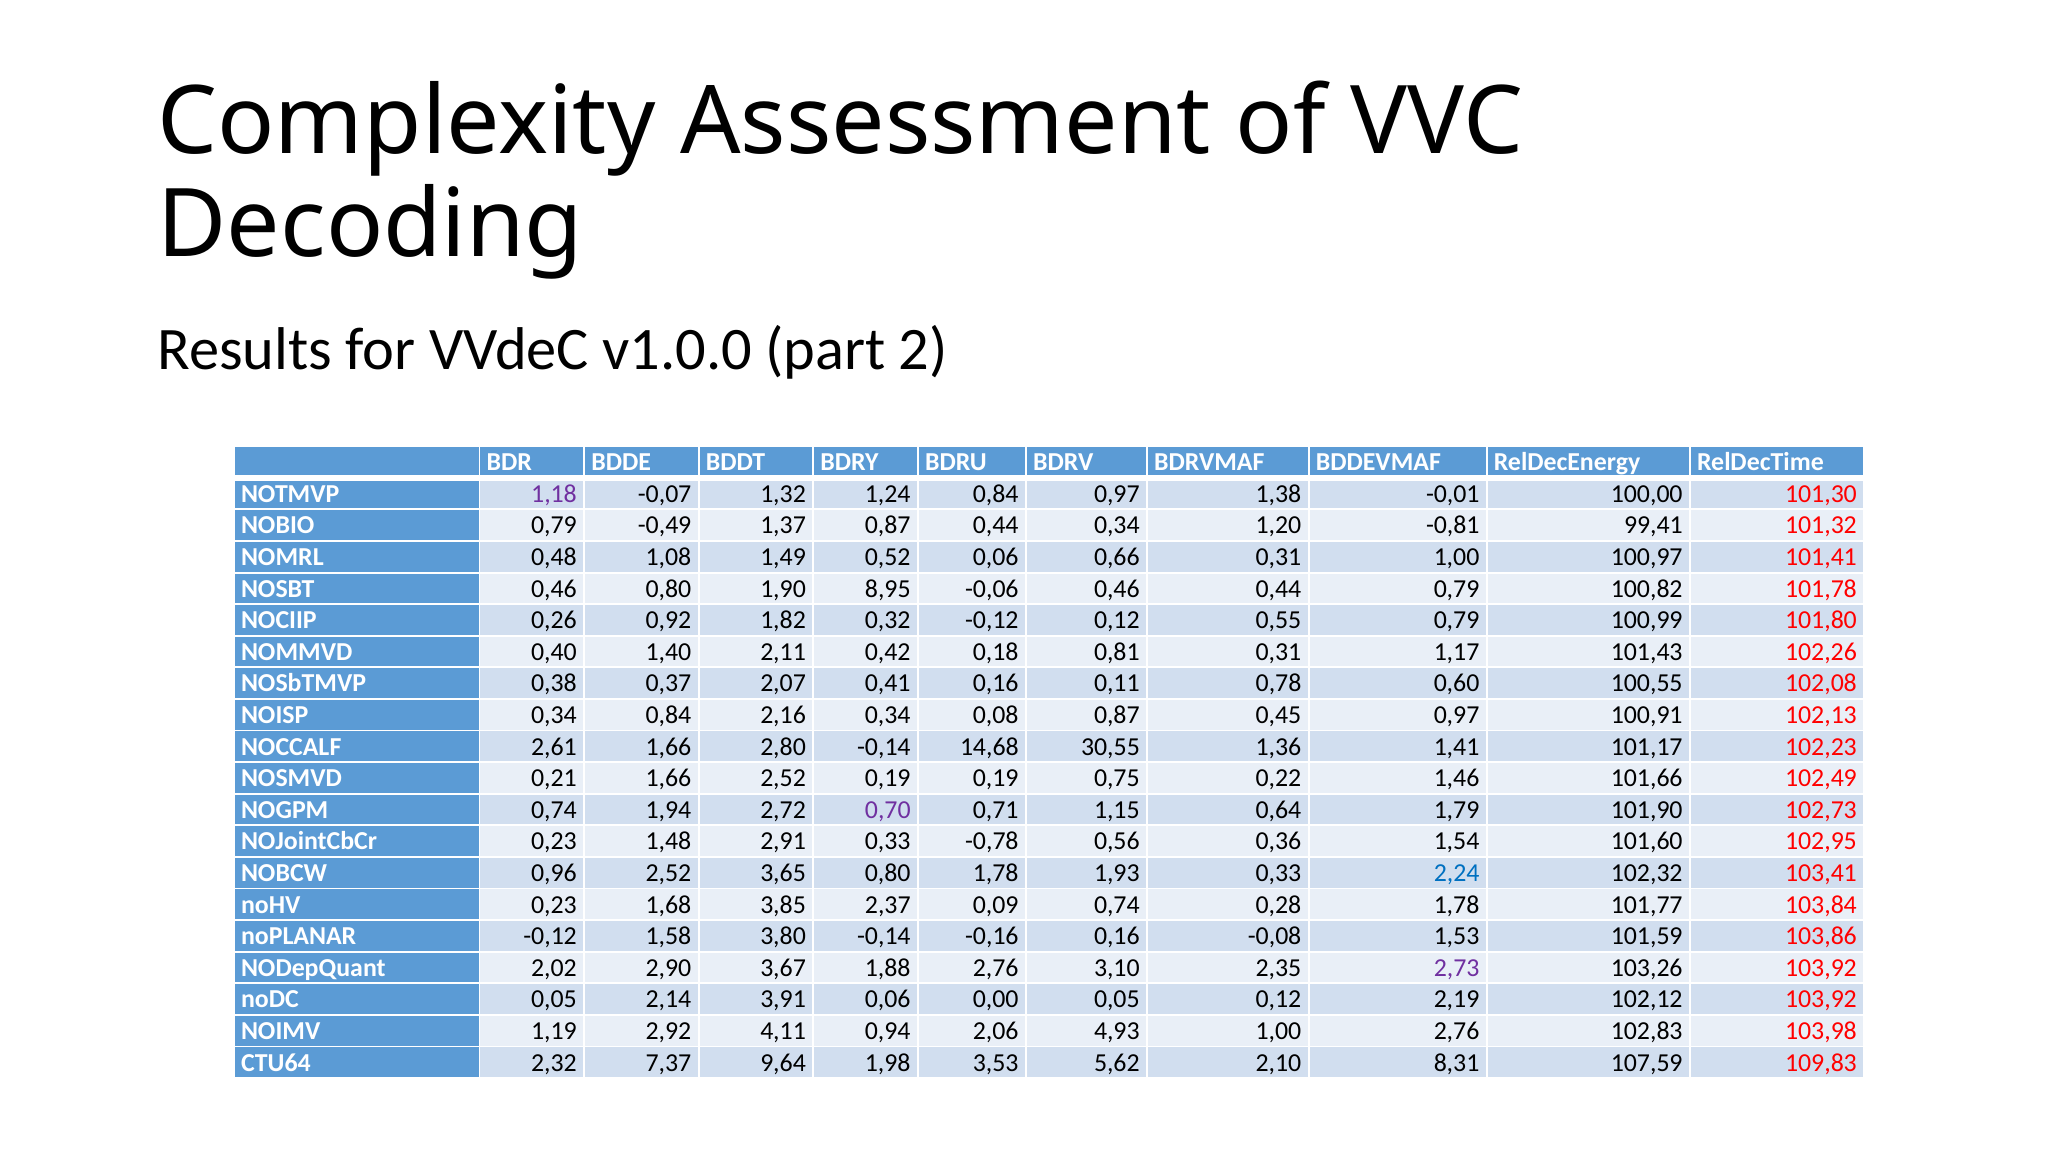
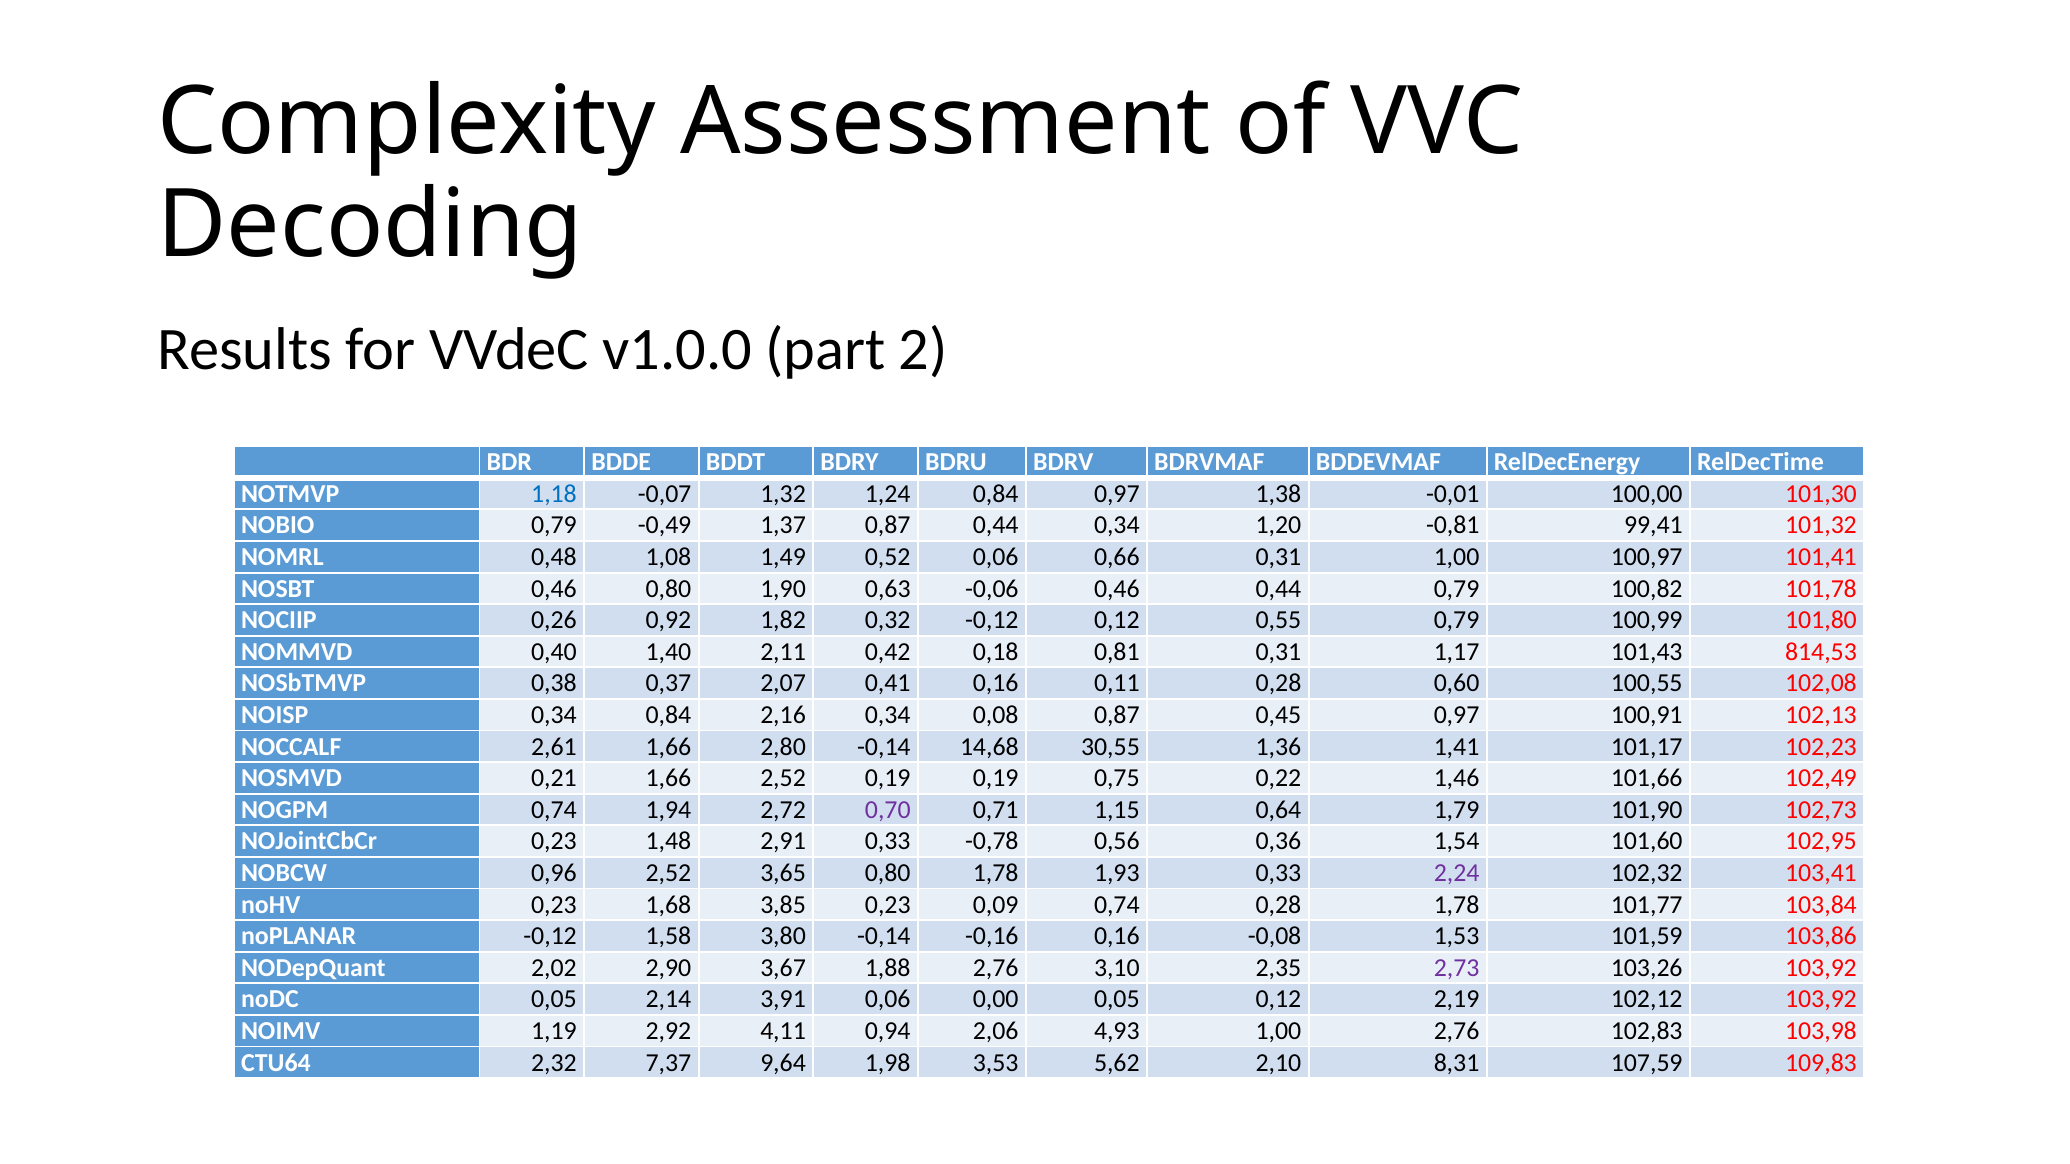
1,18 colour: purple -> blue
8,95: 8,95 -> 0,63
102,26: 102,26 -> 814,53
0,11 0,78: 0,78 -> 0,28
2,24 colour: blue -> purple
3,85 2,37: 2,37 -> 0,23
